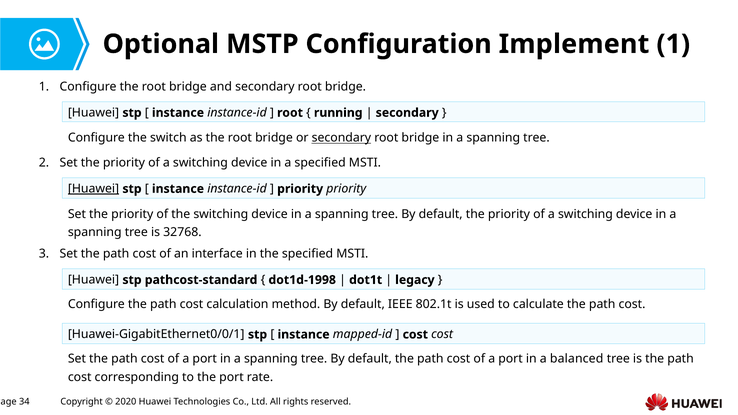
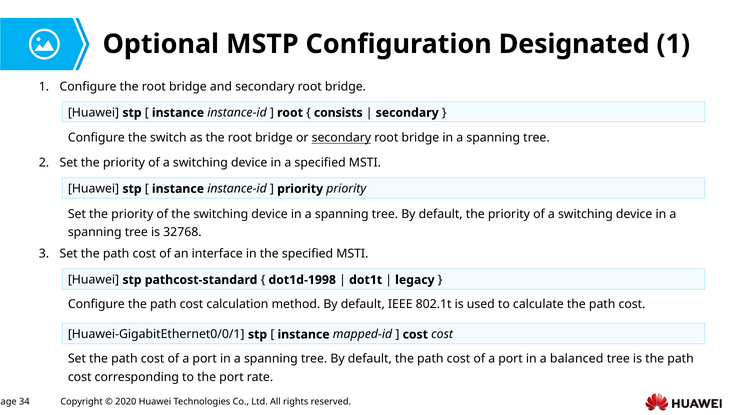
Implement: Implement -> Designated
running: running -> consists
Huawei at (94, 189) underline: present -> none
